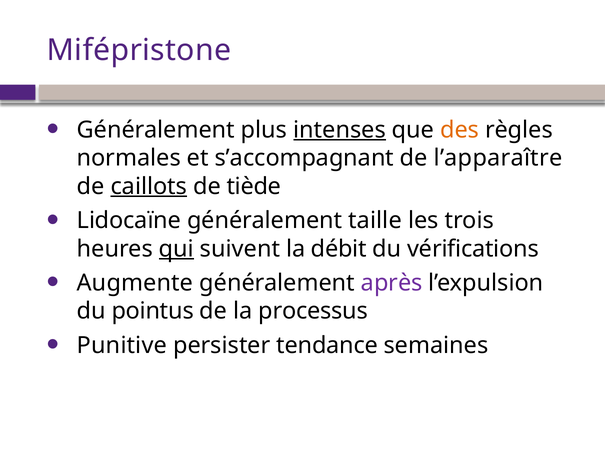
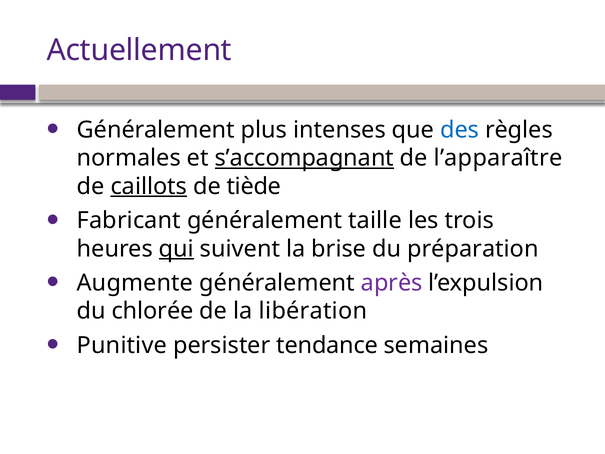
Mifépristone: Mifépristone -> Actuellement
intenses underline: present -> none
des colour: orange -> blue
s’accompagnant underline: none -> present
Lidocaïne: Lidocaïne -> Fabricant
débit: débit -> brise
vérifications: vérifications -> préparation
pointus: pointus -> chlorée
processus: processus -> libération
